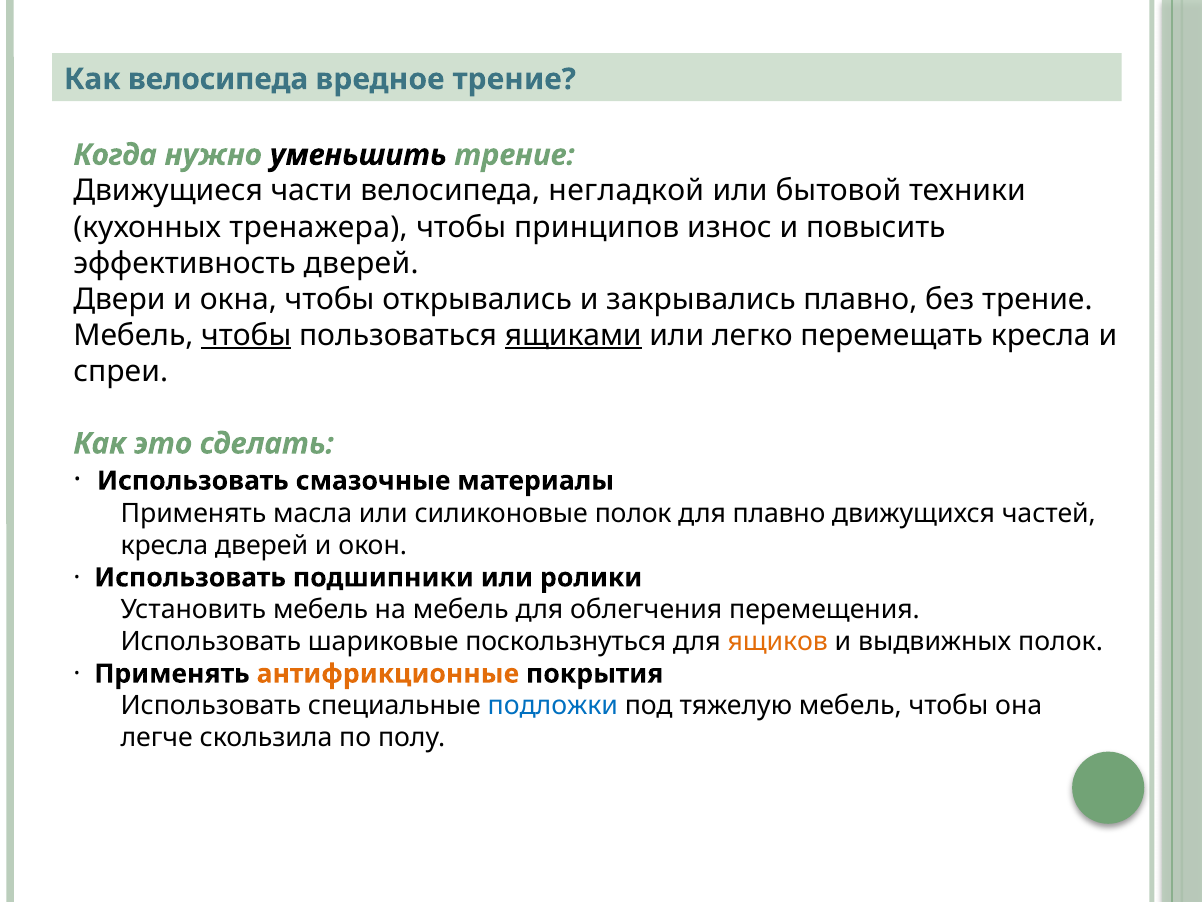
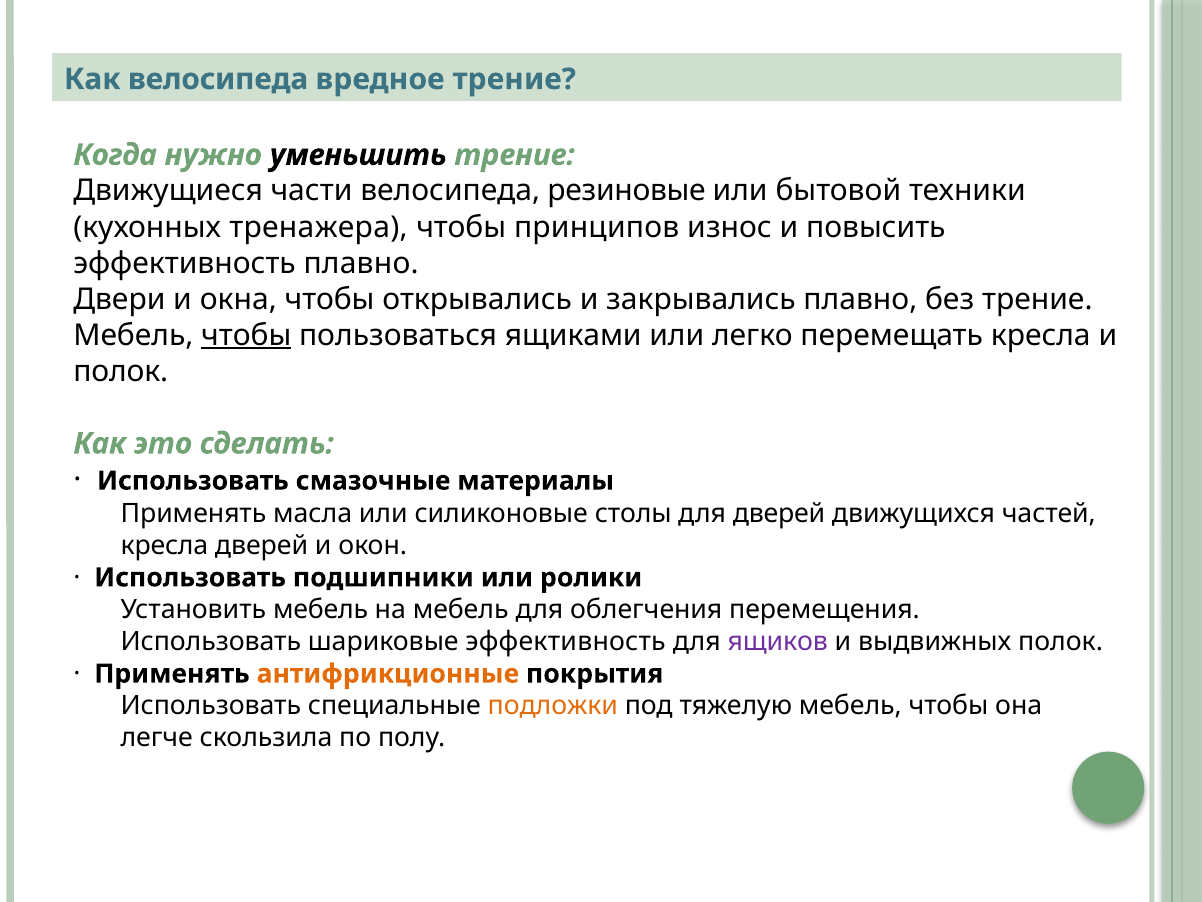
негладкой: негладкой -> резиновые
эффективность дверей: дверей -> плавно
ящиками underline: present -> none
спреи at (121, 371): спреи -> полок
силиконовые полок: полок -> столы
для плавно: плавно -> дверей
шариковые поскользнуться: поскользнуться -> эффективность
ящиков colour: orange -> purple
подложки colour: blue -> orange
